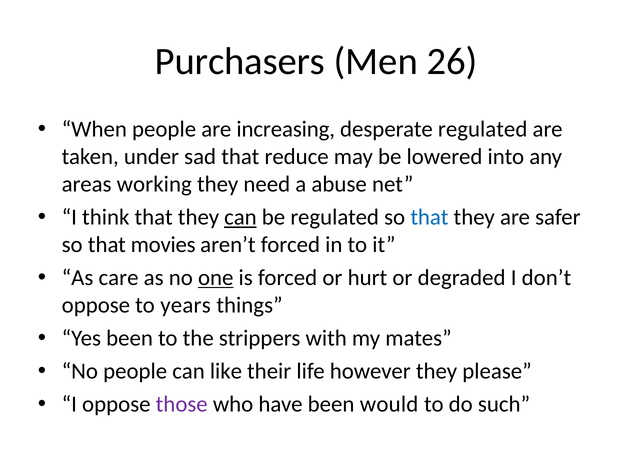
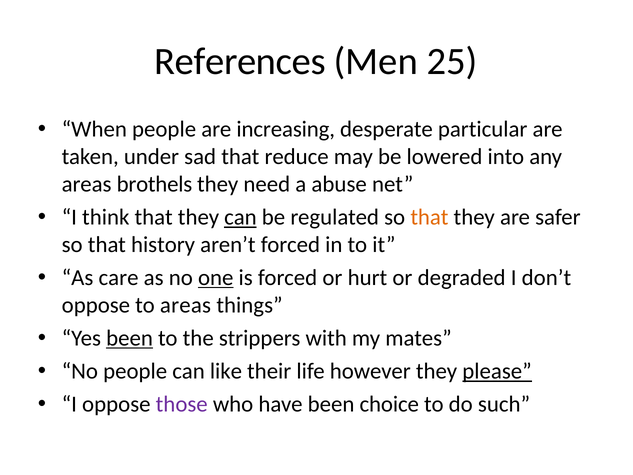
Purchasers: Purchasers -> References
26: 26 -> 25
desperate regulated: regulated -> particular
working: working -> brothels
that at (429, 217) colour: blue -> orange
movies: movies -> history
to years: years -> areas
been at (130, 338) underline: none -> present
please underline: none -> present
would: would -> choice
